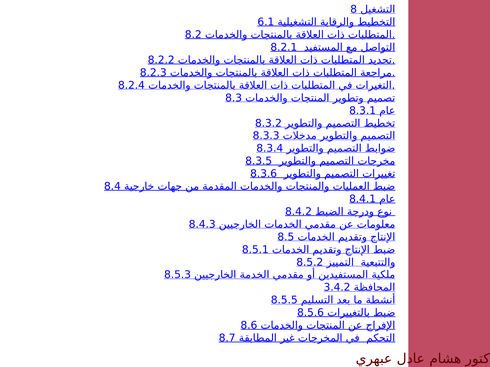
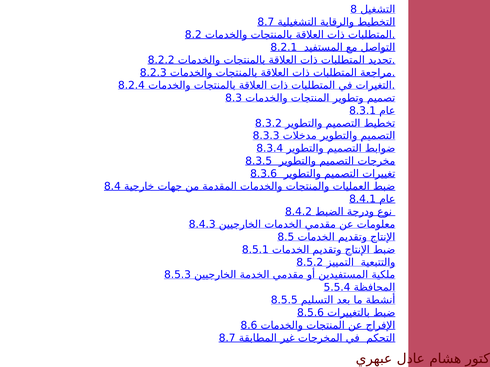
6.1 at (266, 22): 6.1 -> 8.7
3.4.2: 3.4.2 -> 5.5.4
